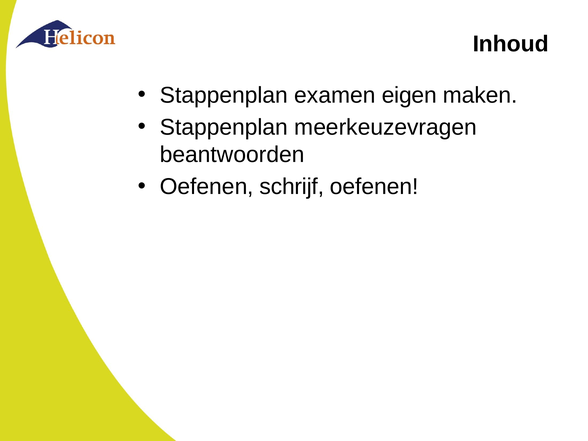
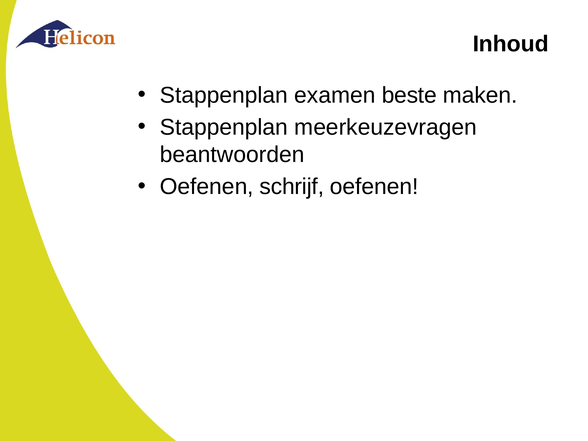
eigen: eigen -> beste
